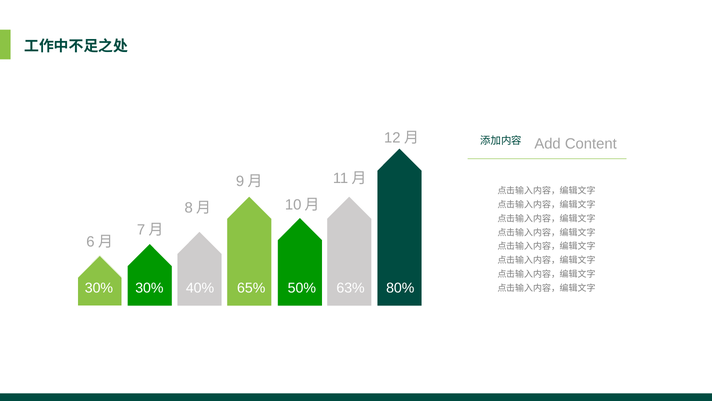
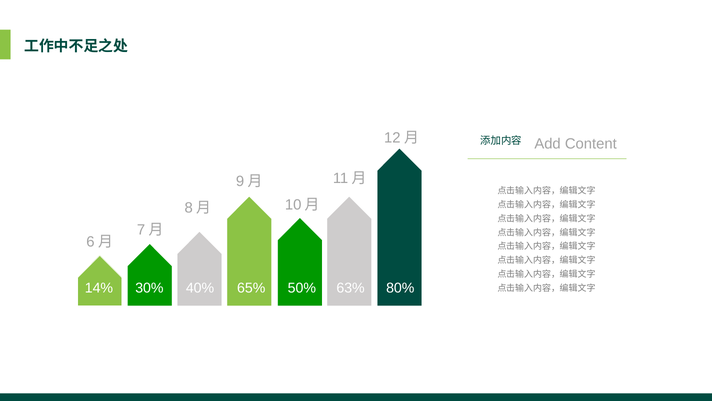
30% at (99, 288): 30% -> 14%
